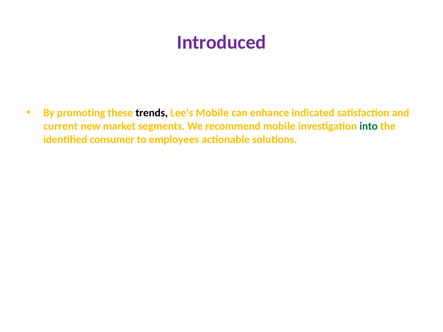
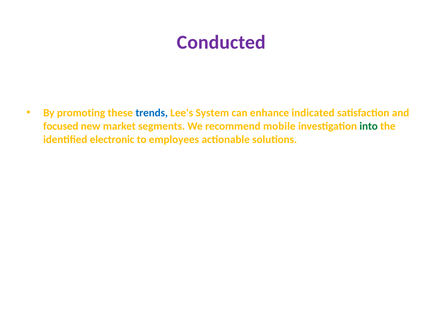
Introduced: Introduced -> Conducted
trends colour: black -> blue
Lee's Mobile: Mobile -> System
current: current -> focused
consumer: consumer -> electronic
